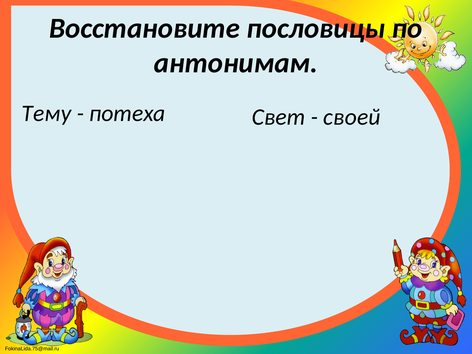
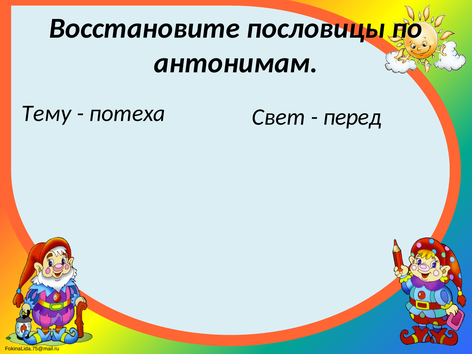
своей: своей -> перед
